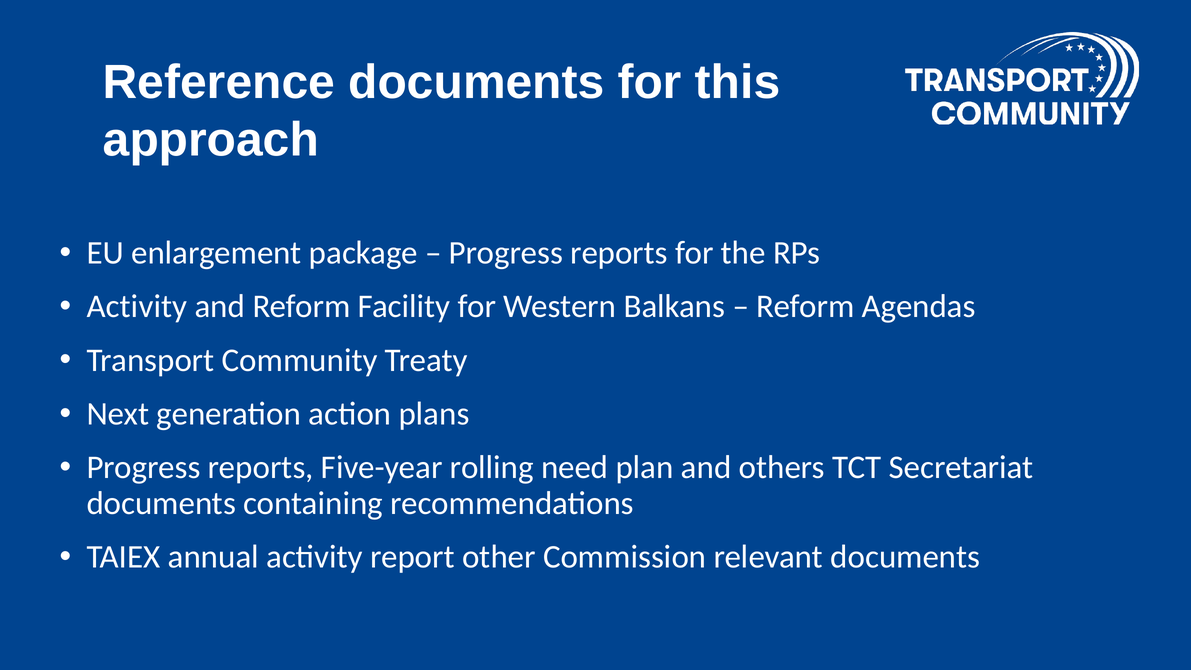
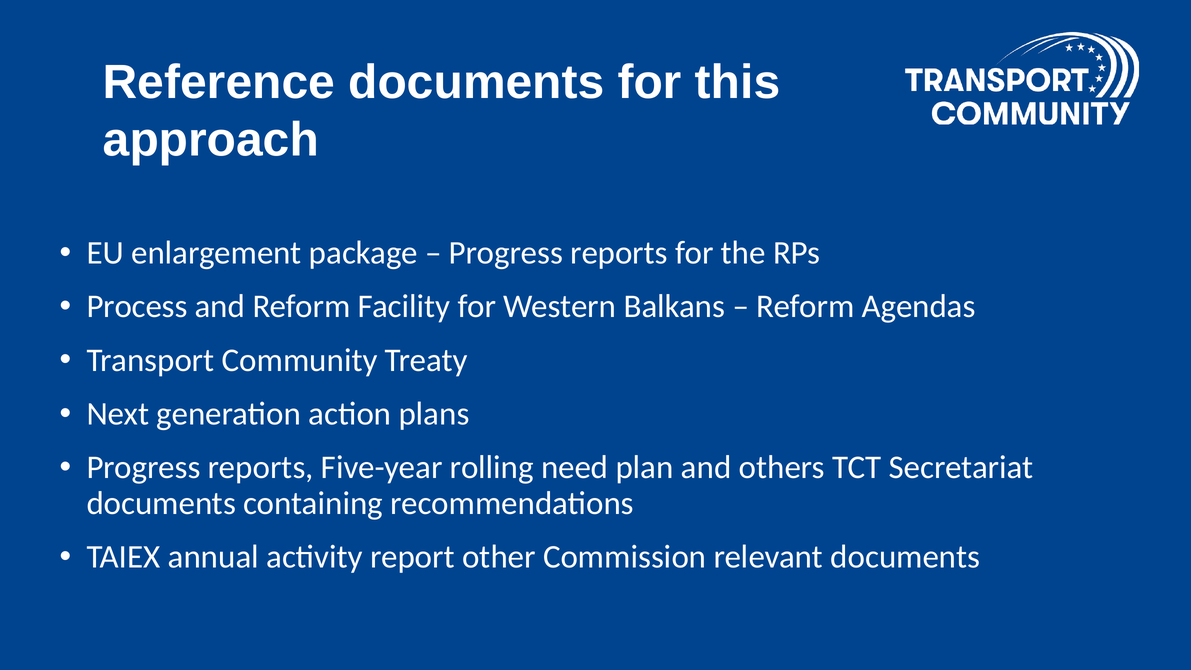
Activity at (137, 307): Activity -> Process
